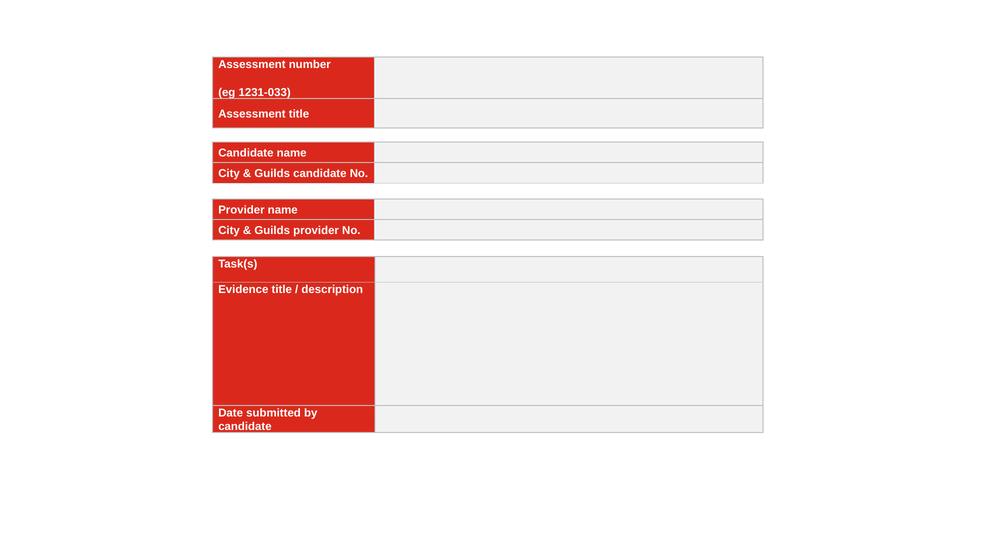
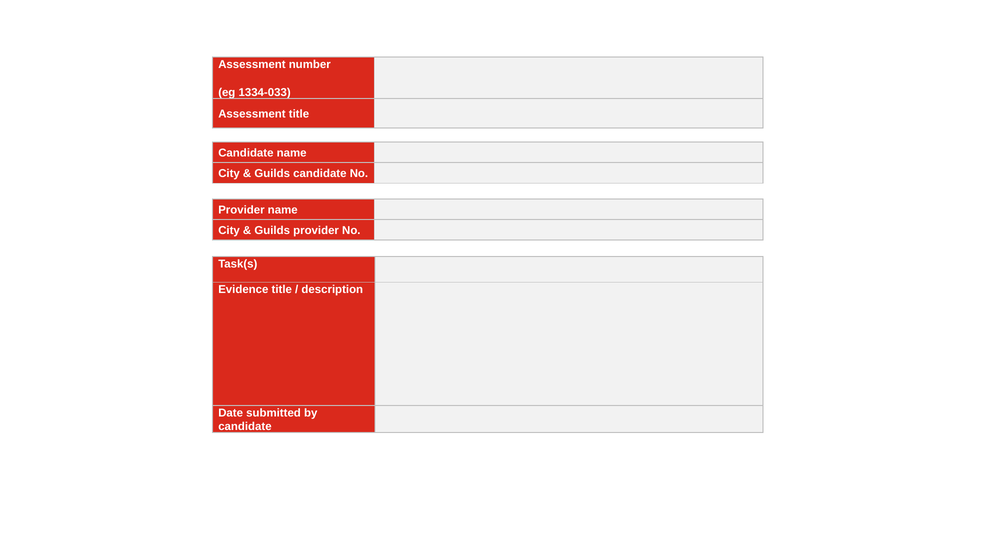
1231-033: 1231-033 -> 1334-033
